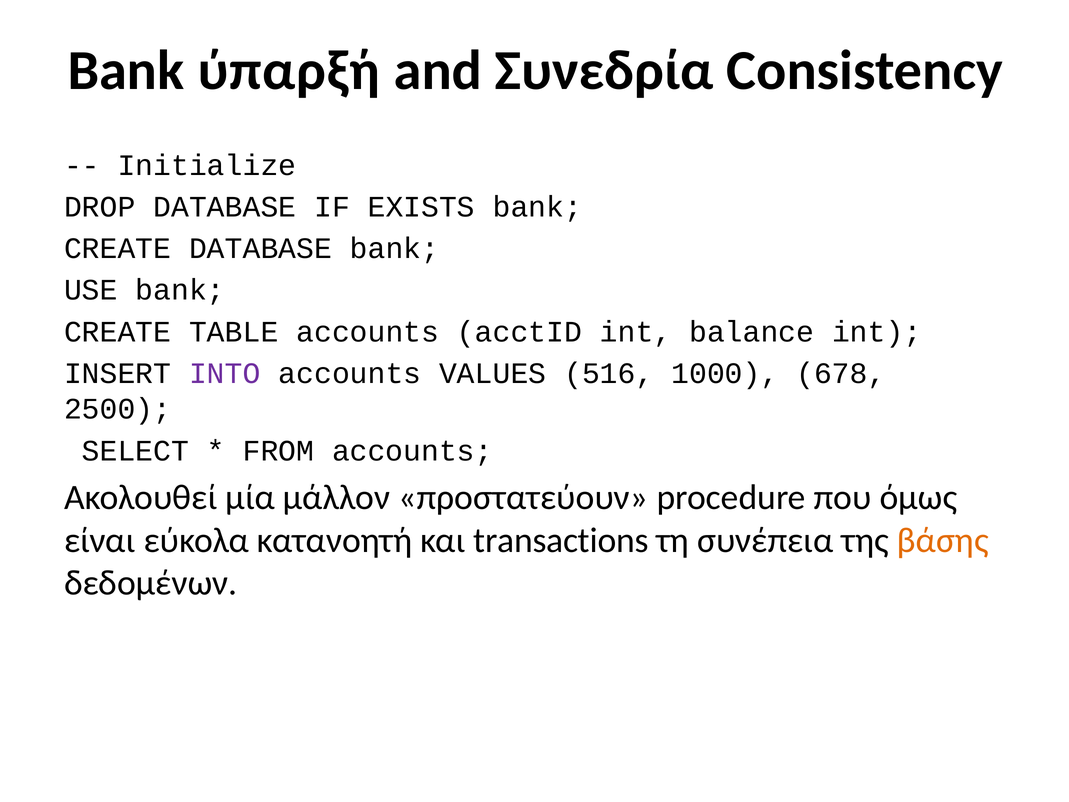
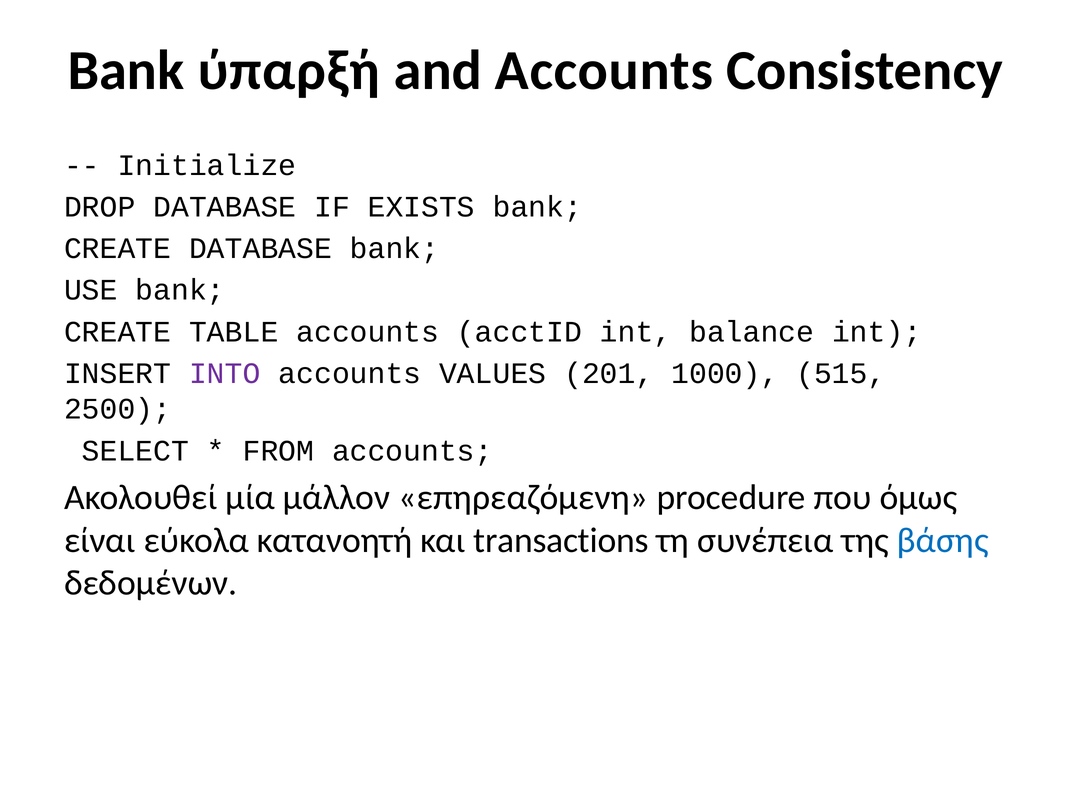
and Συνεδρία: Συνεδρία -> Accounts
516: 516 -> 201
678: 678 -> 515
προστατεύουν: προστατεύουν -> επηρεαζόμενη
βάσης colour: orange -> blue
